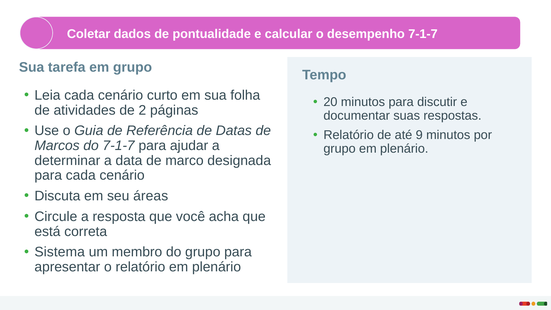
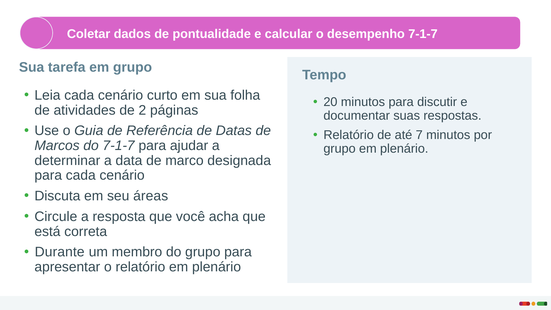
9: 9 -> 7
Sistema: Sistema -> Durante
